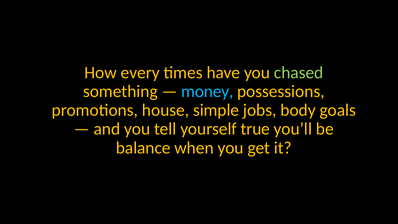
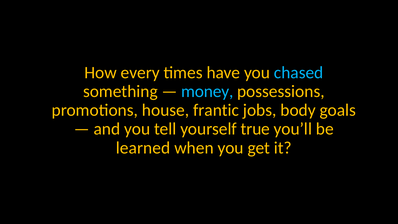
chased colour: light green -> light blue
simple: simple -> frantic
balance: balance -> learned
